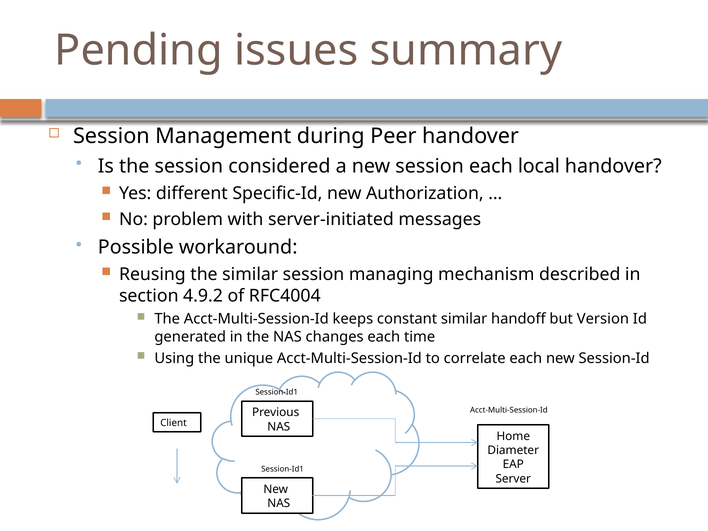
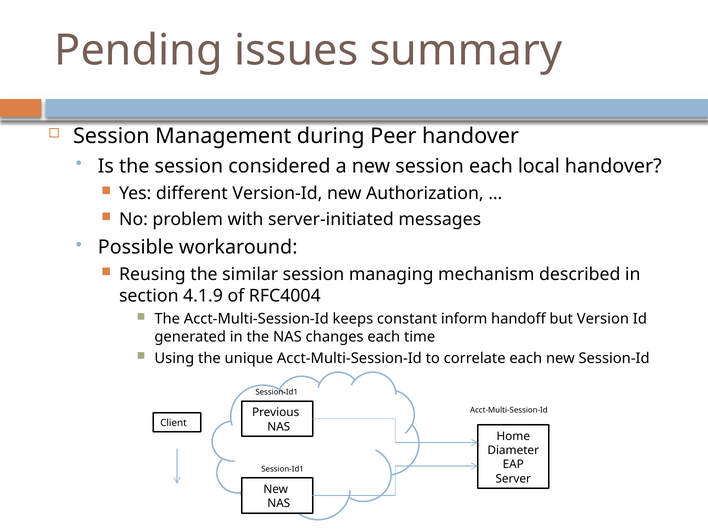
Specific-Id: Specific-Id -> Version-Id
4.9.2: 4.9.2 -> 4.1.9
constant similar: similar -> inform
